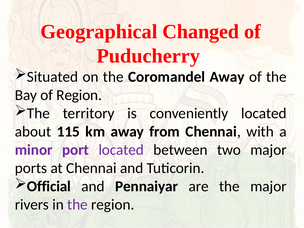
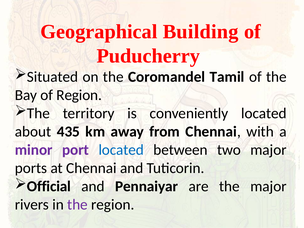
Changed: Changed -> Building
Coromandel Away: Away -> Tamil
115: 115 -> 435
located at (121, 150) colour: purple -> blue
